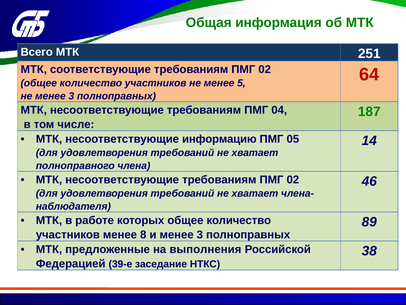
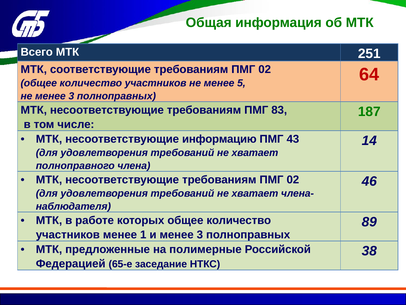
04: 04 -> 83
05: 05 -> 43
8: 8 -> 1
выполнения: выполнения -> полимерные
39-е: 39-е -> 65-е
